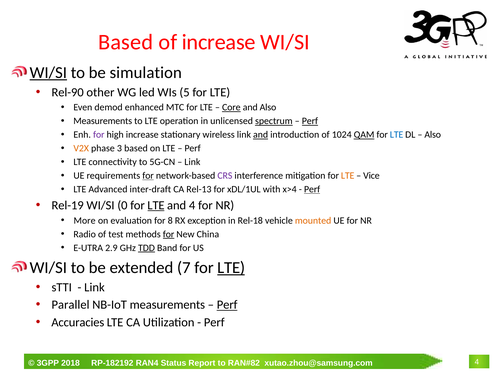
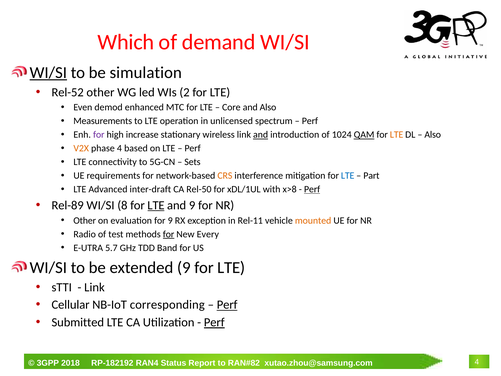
Based at (126, 42): Based -> Which
of increase: increase -> demand
Rel-90: Rel-90 -> Rel-52
5: 5 -> 2
Core underline: present -> none
spectrum underline: present -> none
Perf at (310, 121) underline: present -> none
LTE at (397, 135) colour: blue -> orange
phase 3: 3 -> 4
Link at (192, 162): Link -> Sets
for at (148, 176) underline: present -> none
CRS colour: purple -> orange
LTE at (348, 176) colour: orange -> blue
Vice: Vice -> Part
Rel-13: Rel-13 -> Rel-50
x>4: x>4 -> x>8
Rel-19: Rel-19 -> Rel-89
0: 0 -> 8
and 4: 4 -> 9
More at (85, 220): More -> Other
for 8: 8 -> 9
Rel-18: Rel-18 -> Rel-11
China: China -> Every
2.9: 2.9 -> 5.7
TDD underline: present -> none
extended 7: 7 -> 9
LTE at (231, 267) underline: present -> none
Parallel: Parallel -> Cellular
NB-IoT measurements: measurements -> corresponding
Accuracies: Accuracies -> Submitted
Perf at (214, 322) underline: none -> present
